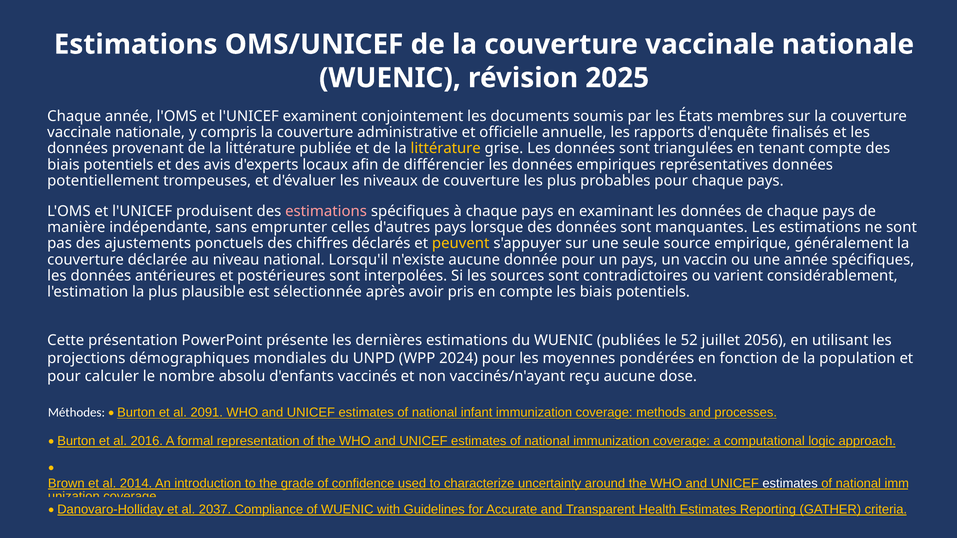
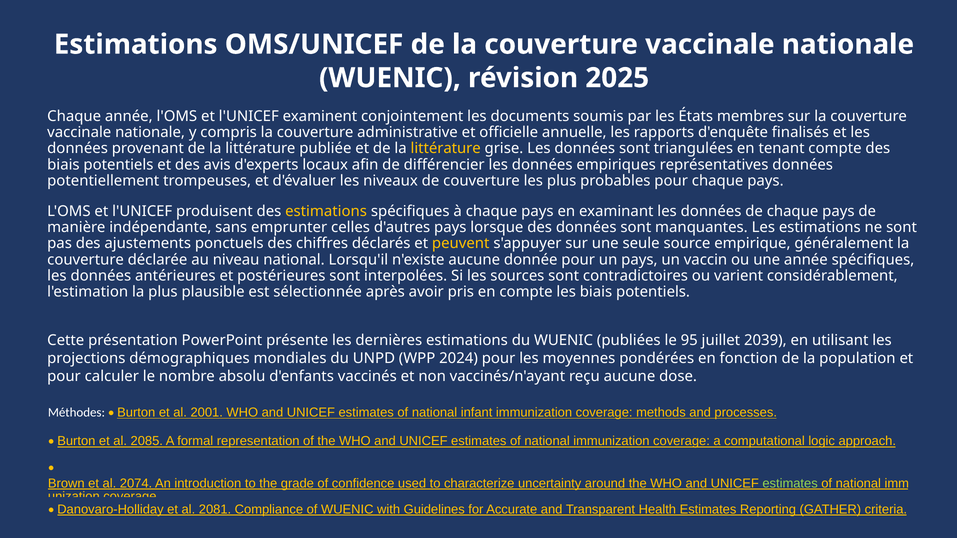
estimations at (326, 211) colour: pink -> yellow
52: 52 -> 95
2056: 2056 -> 2039
2091: 2091 -> 2001
2016: 2016 -> 2085
2014: 2014 -> 2074
estimates at (790, 484) colour: white -> light green
2037: 2037 -> 2081
